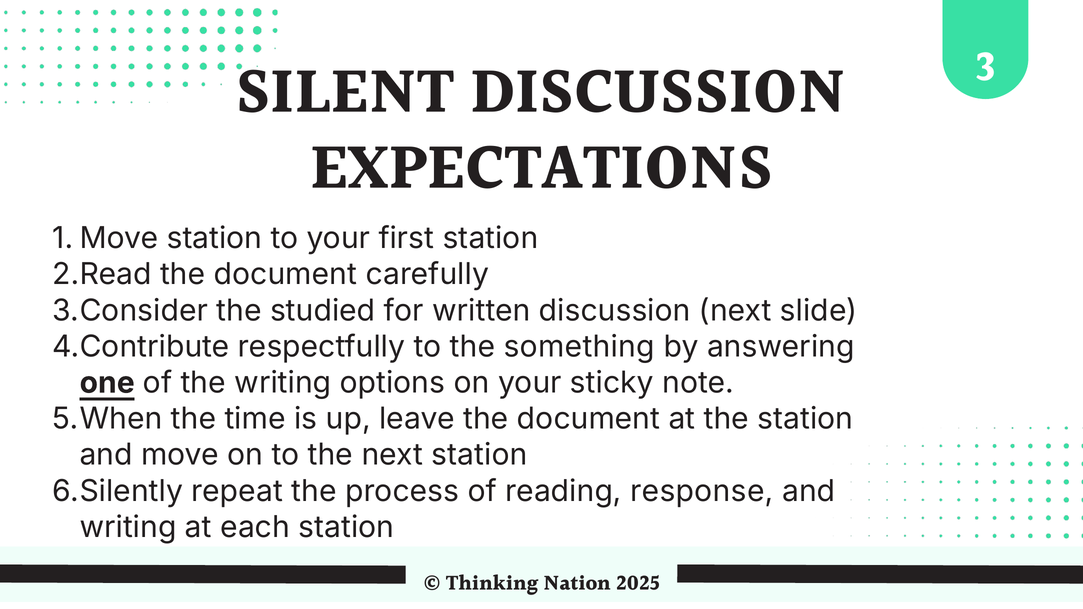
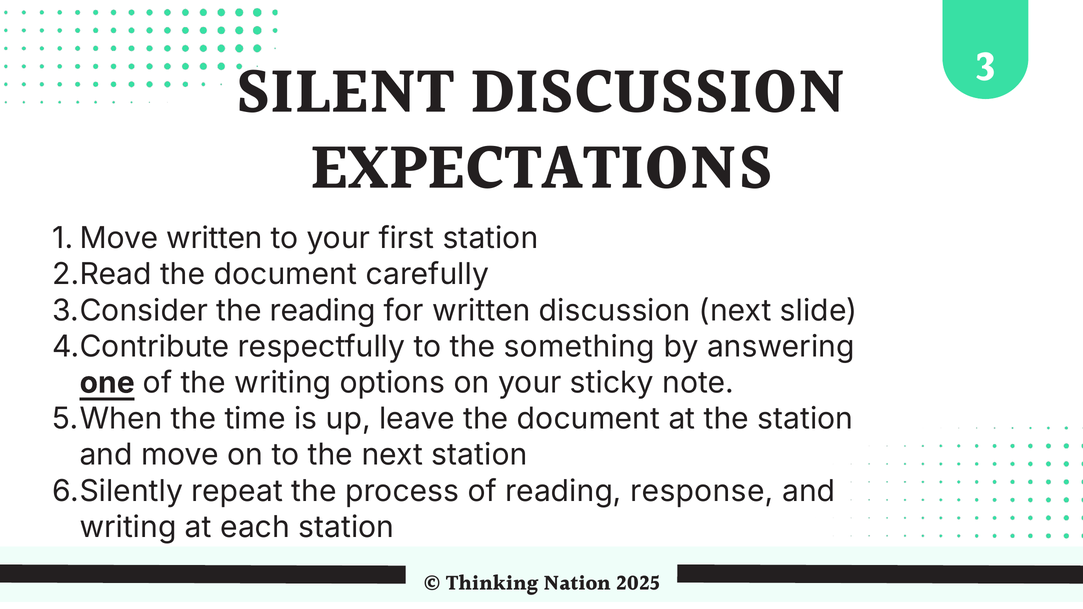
station at (214, 238): station -> written
the studied: studied -> reading
